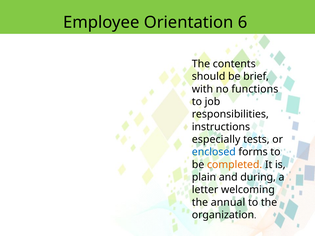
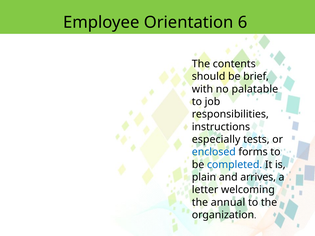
functions: functions -> palatable
completed colour: orange -> blue
during: during -> arrives
